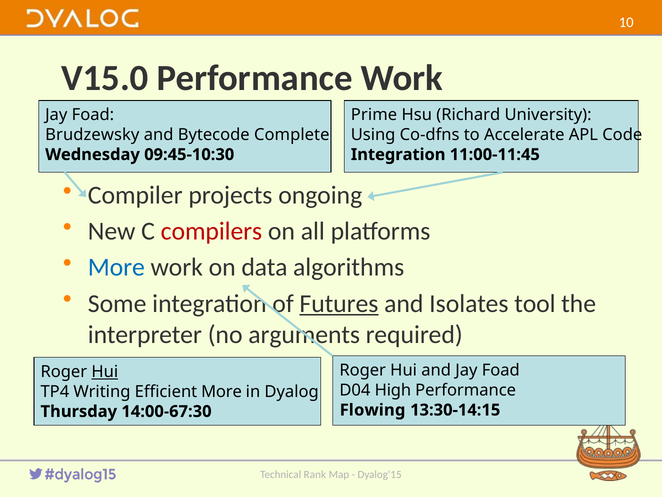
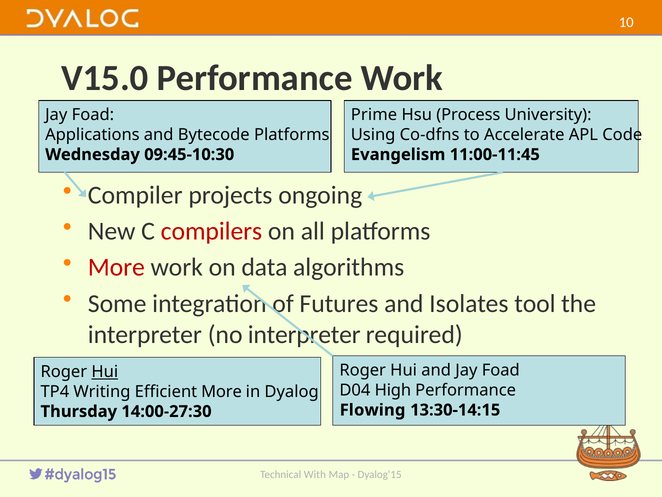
Richard: Richard -> Process
Brudzewsky: Brudzewsky -> Applications
Bytecode Complete: Complete -> Platforms
Integration at (398, 154): Integration -> Evangelism
More at (116, 267) colour: blue -> red
Futures underline: present -> none
no arguments: arguments -> interpreter
14:00-67:30: 14:00-67:30 -> 14:00-27:30
Rank: Rank -> With
